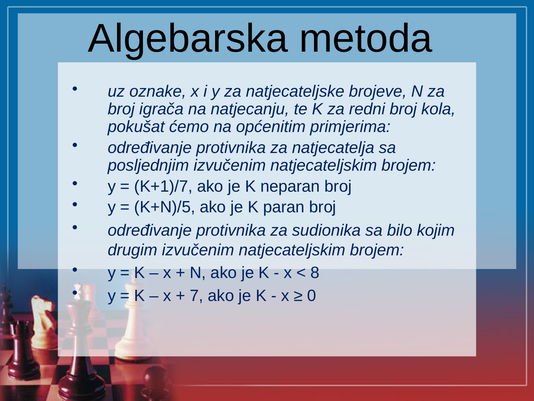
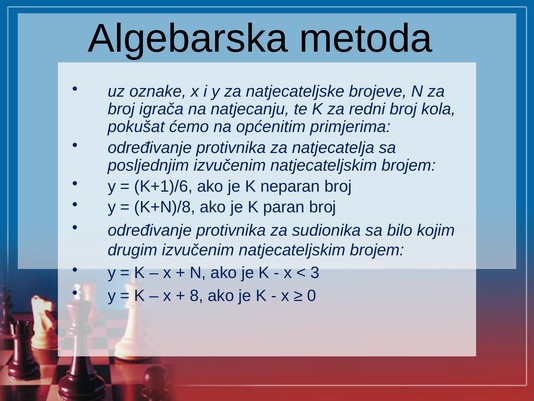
K+1)/7: K+1)/7 -> K+1)/6
K+N)/5: K+N)/5 -> K+N)/8
8: 8 -> 3
7: 7 -> 8
